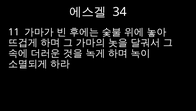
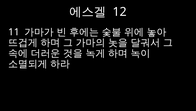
34: 34 -> 12
